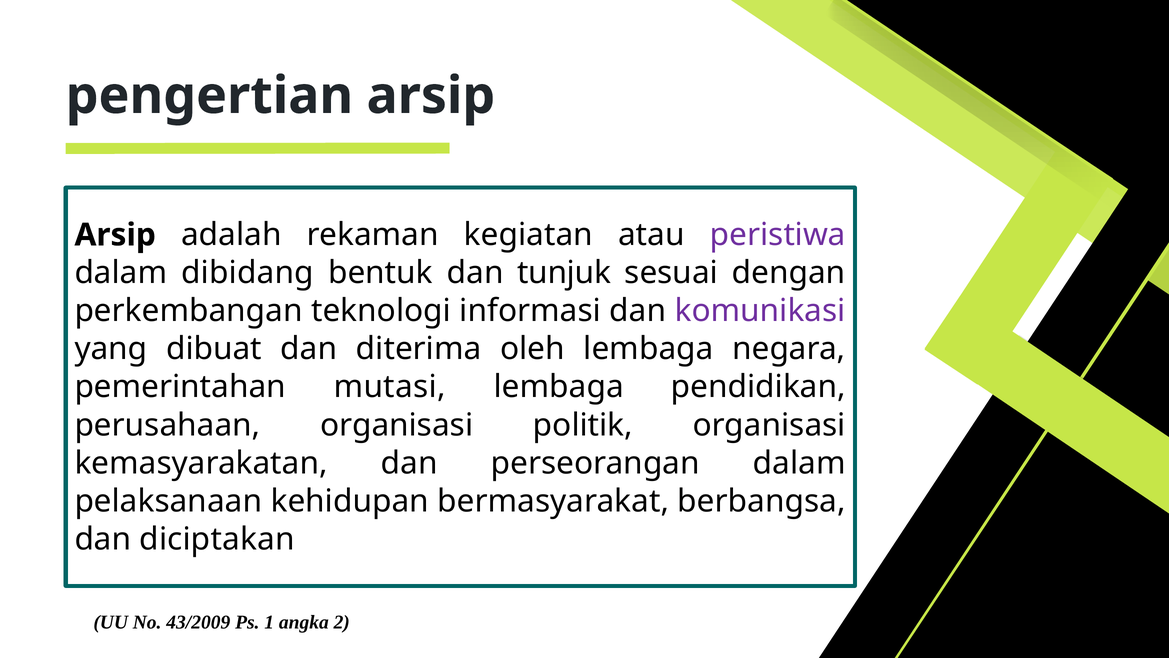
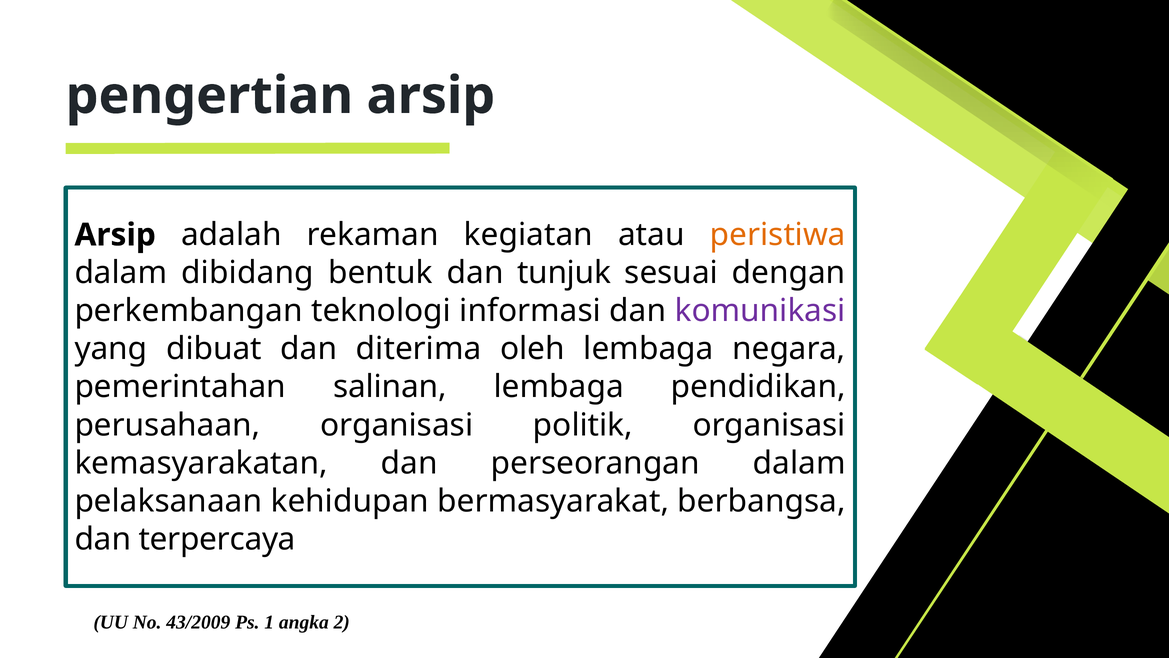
peristiwa colour: purple -> orange
mutasi: mutasi -> salinan
diciptakan: diciptakan -> terpercaya
